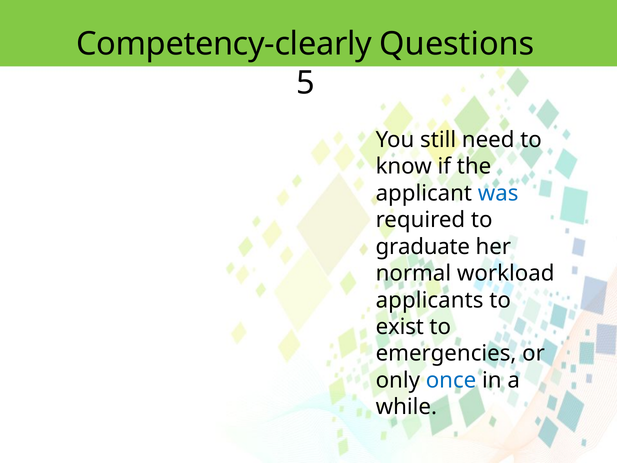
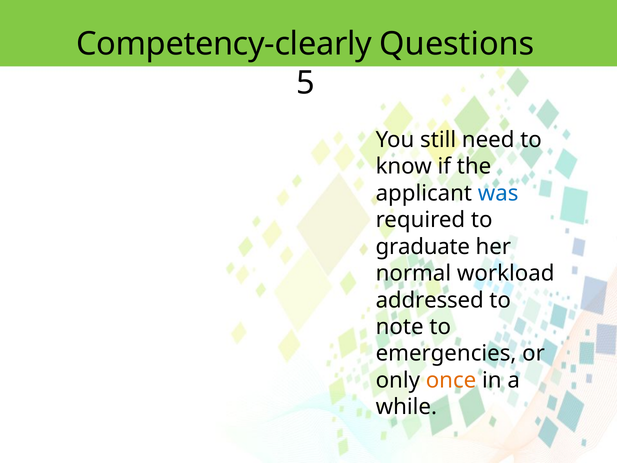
applicants: applicants -> addressed
exist: exist -> note
once colour: blue -> orange
